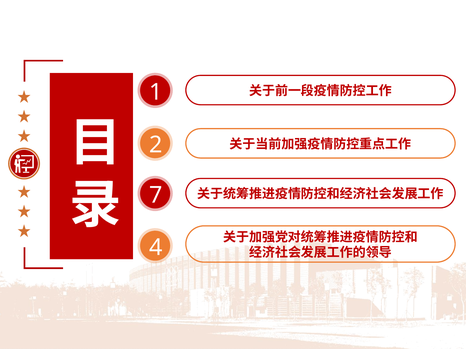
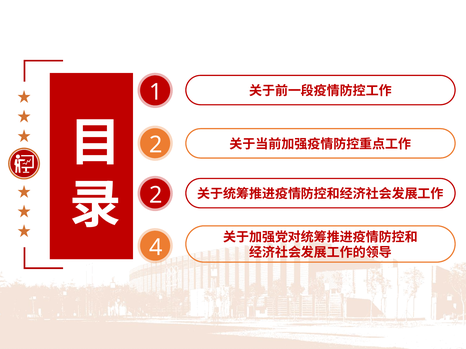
7 at (156, 195): 7 -> 2
